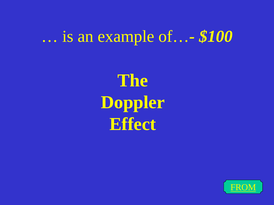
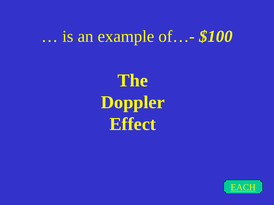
FROM: FROM -> EACH
